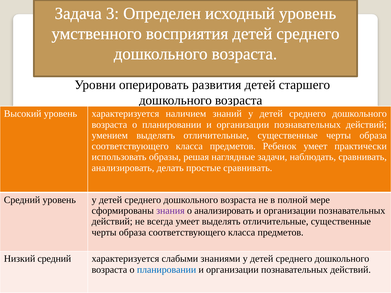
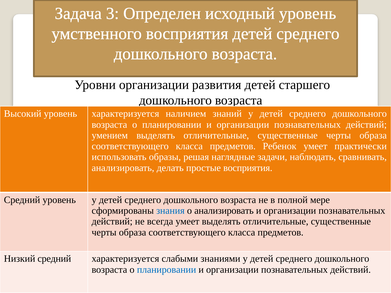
Уровни оперировать: оперировать -> организации
простые сравнивать: сравнивать -> восприятия
знания colour: purple -> blue
